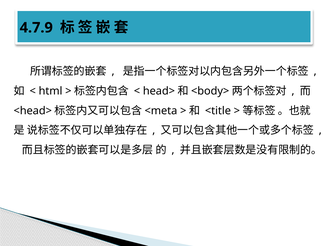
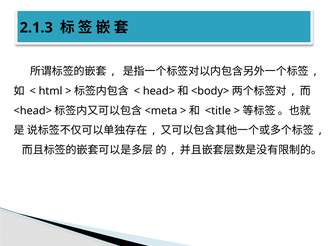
4.7.9: 4.7.9 -> 2.1.3
